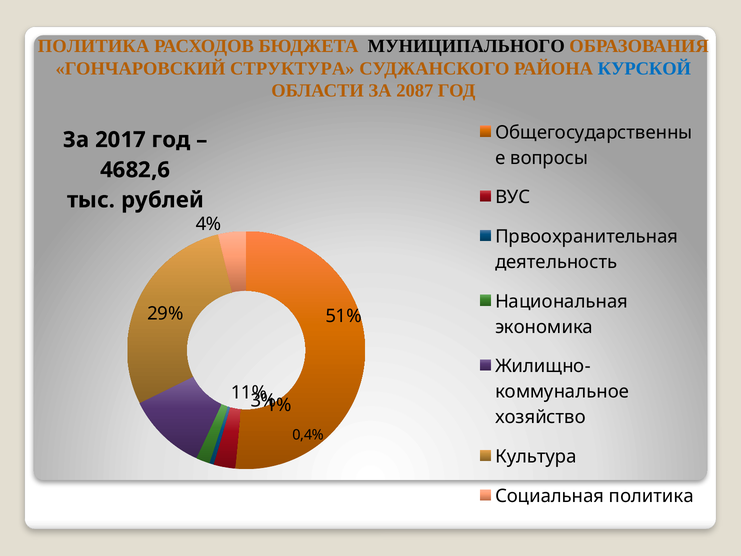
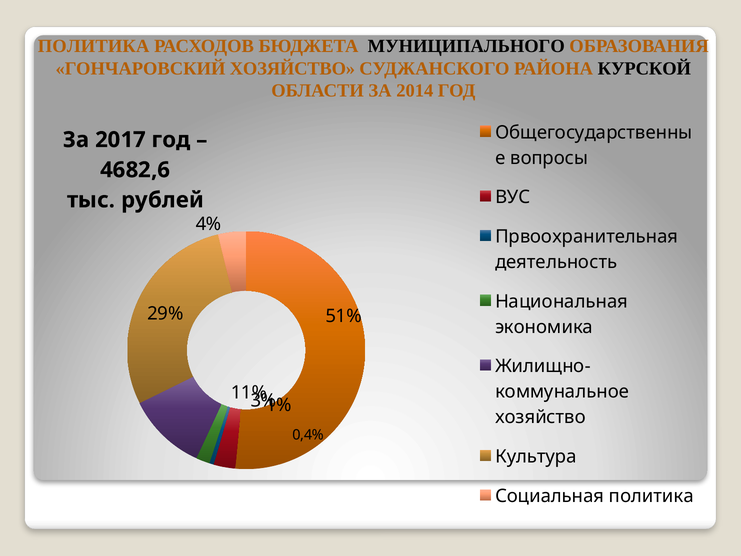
ГОНЧАРОВСКИЙ СТРУКТУРА: СТРУКТУРА -> ХОЗЯЙСТВО
КУРСКОЙ colour: blue -> black
2087: 2087 -> 2014
